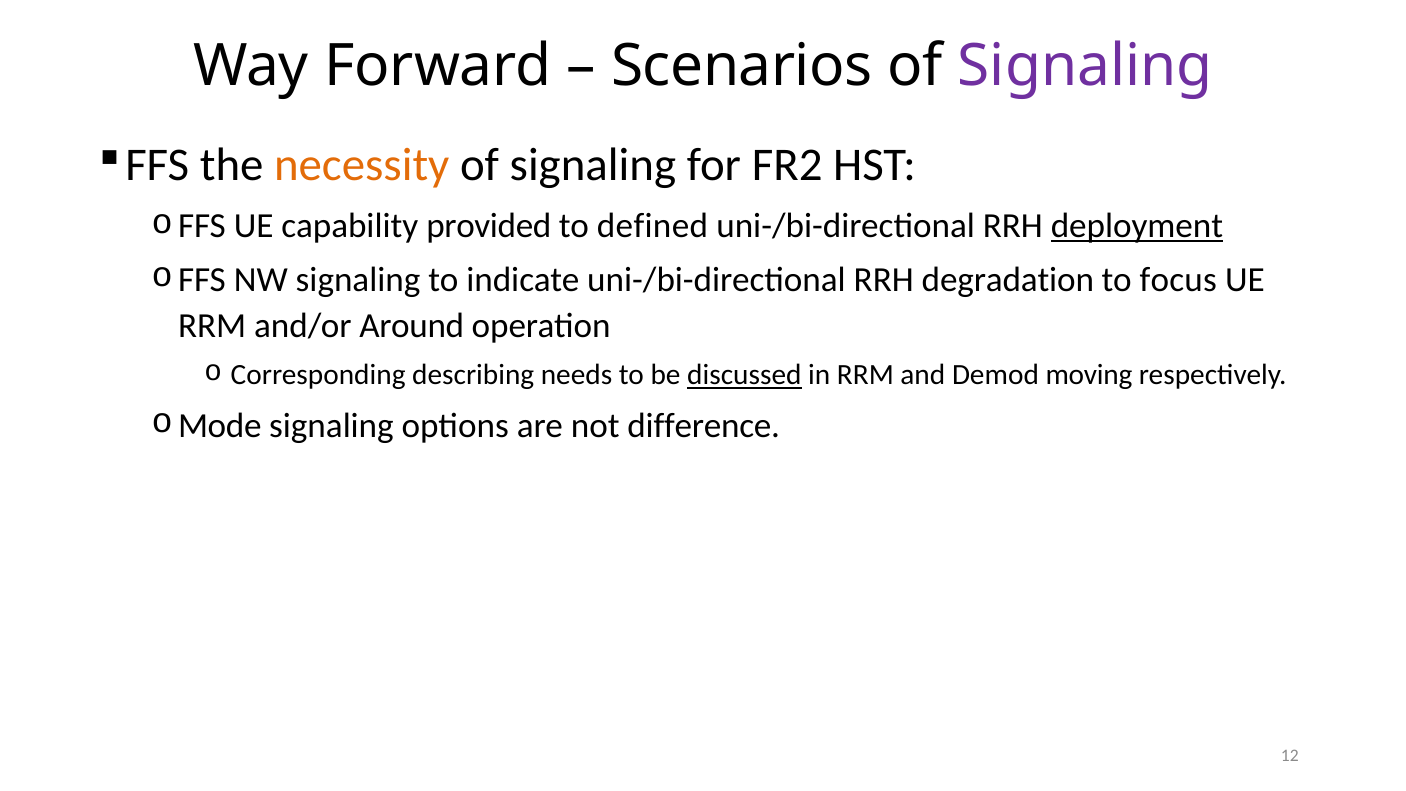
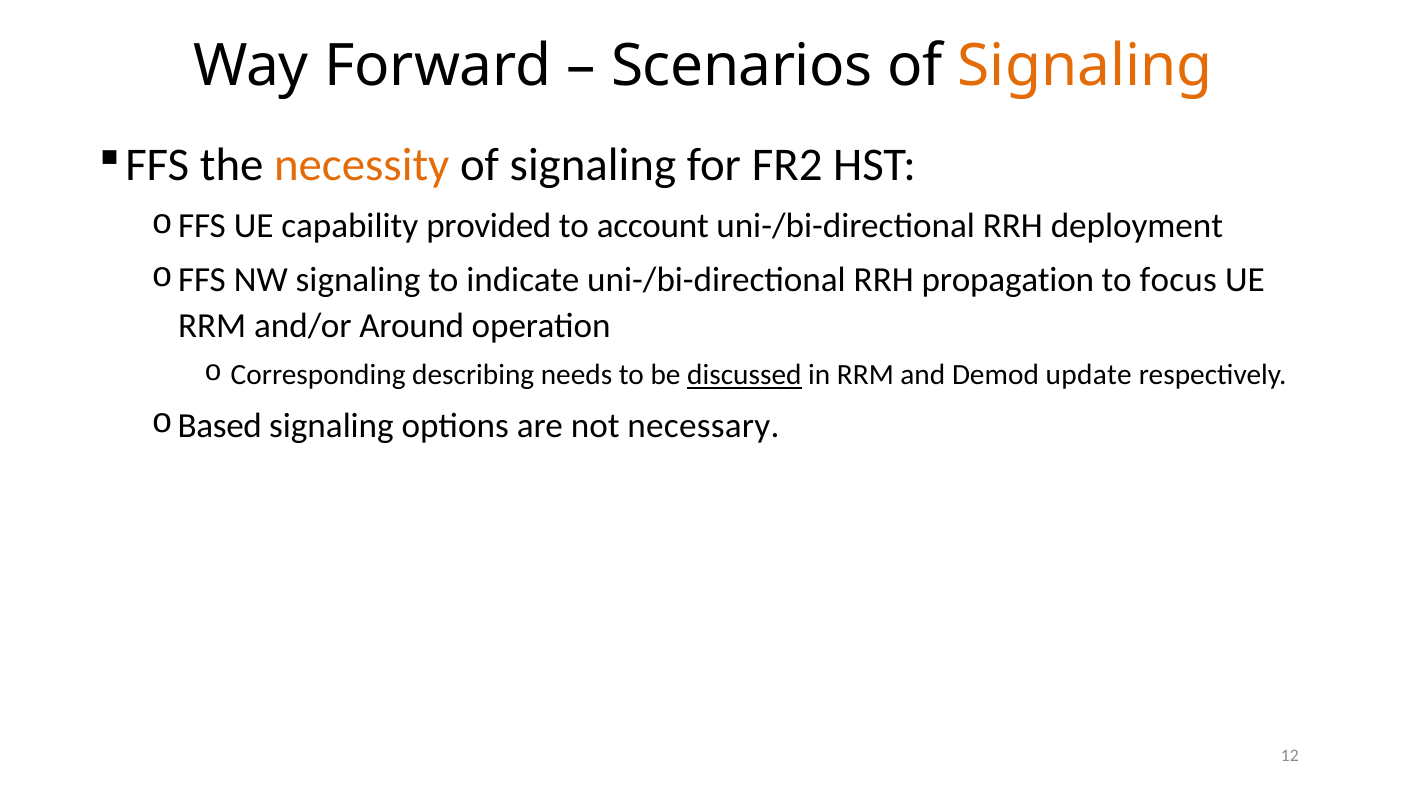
Signaling at (1085, 66) colour: purple -> orange
defined: defined -> account
deployment underline: present -> none
degradation: degradation -> propagation
moving: moving -> update
Mode: Mode -> Based
difference: difference -> necessary
